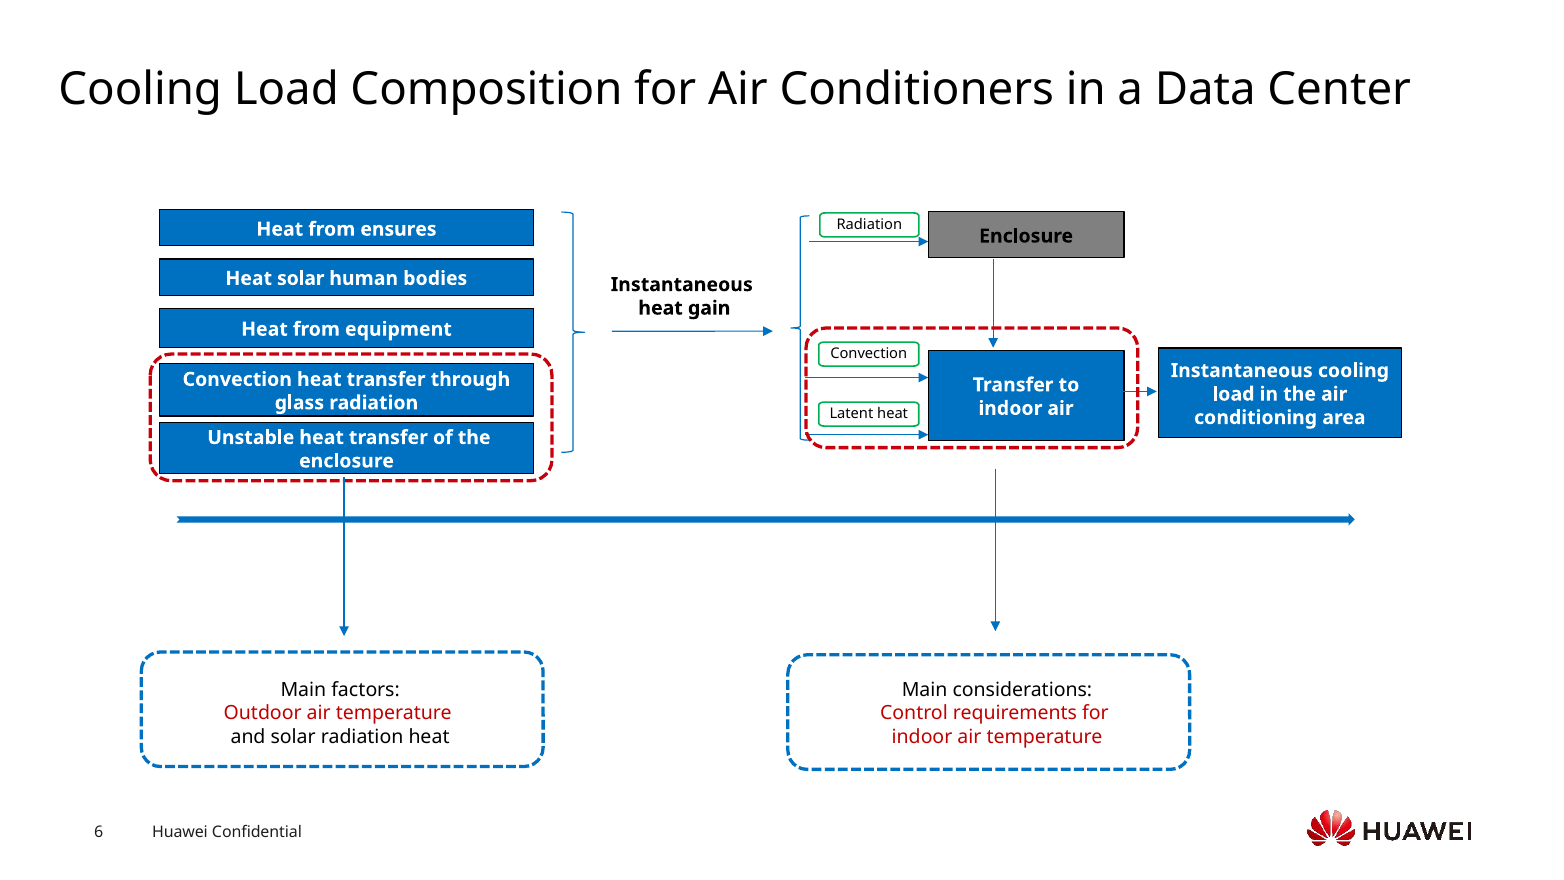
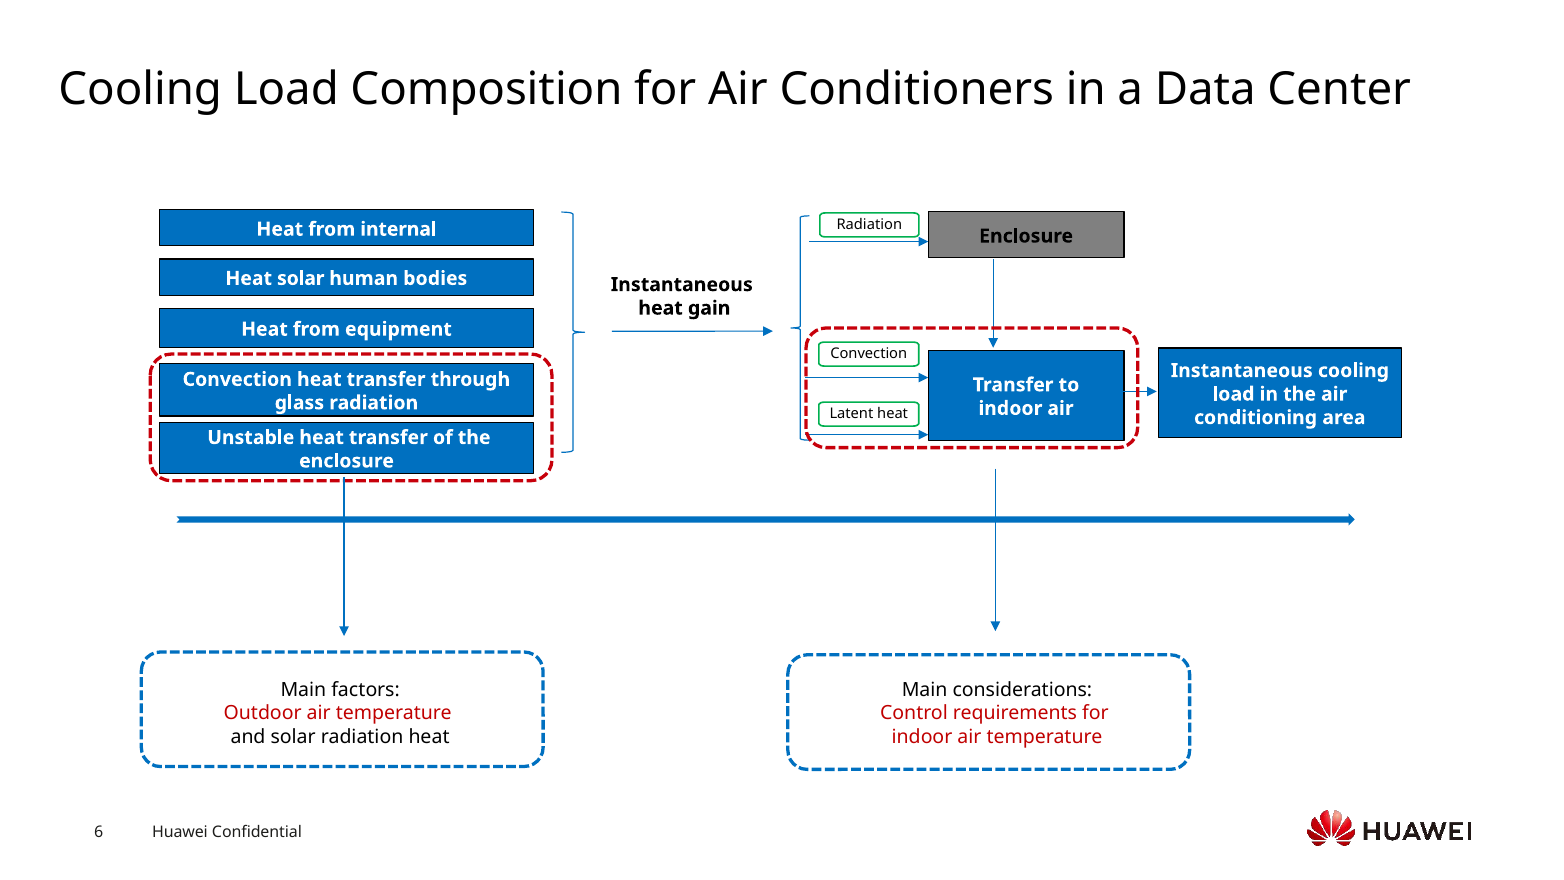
ensures: ensures -> internal
